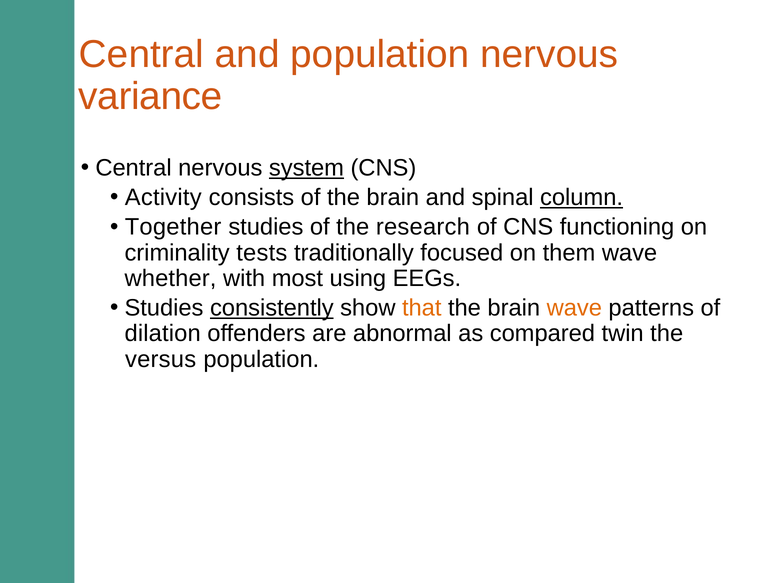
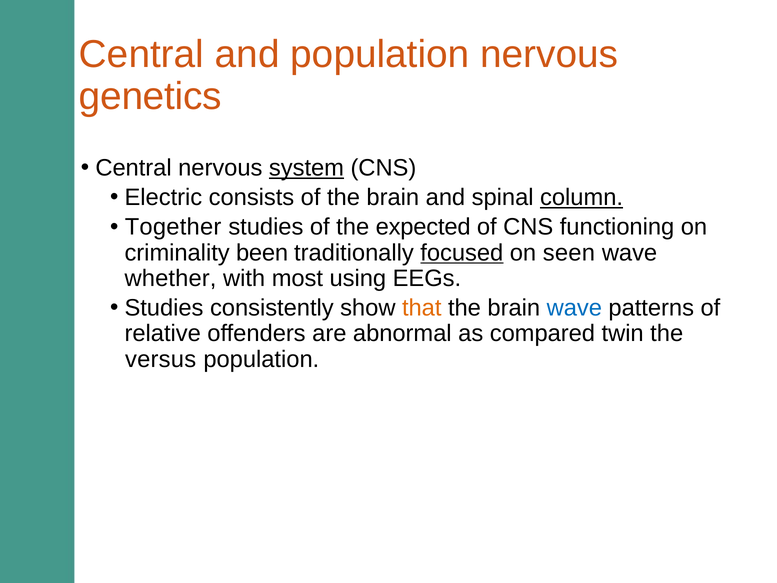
variance: variance -> genetics
Activity: Activity -> Electric
research: research -> expected
tests: tests -> been
focused underline: none -> present
them: them -> seen
consistently underline: present -> none
wave at (574, 308) colour: orange -> blue
dilation: dilation -> relative
